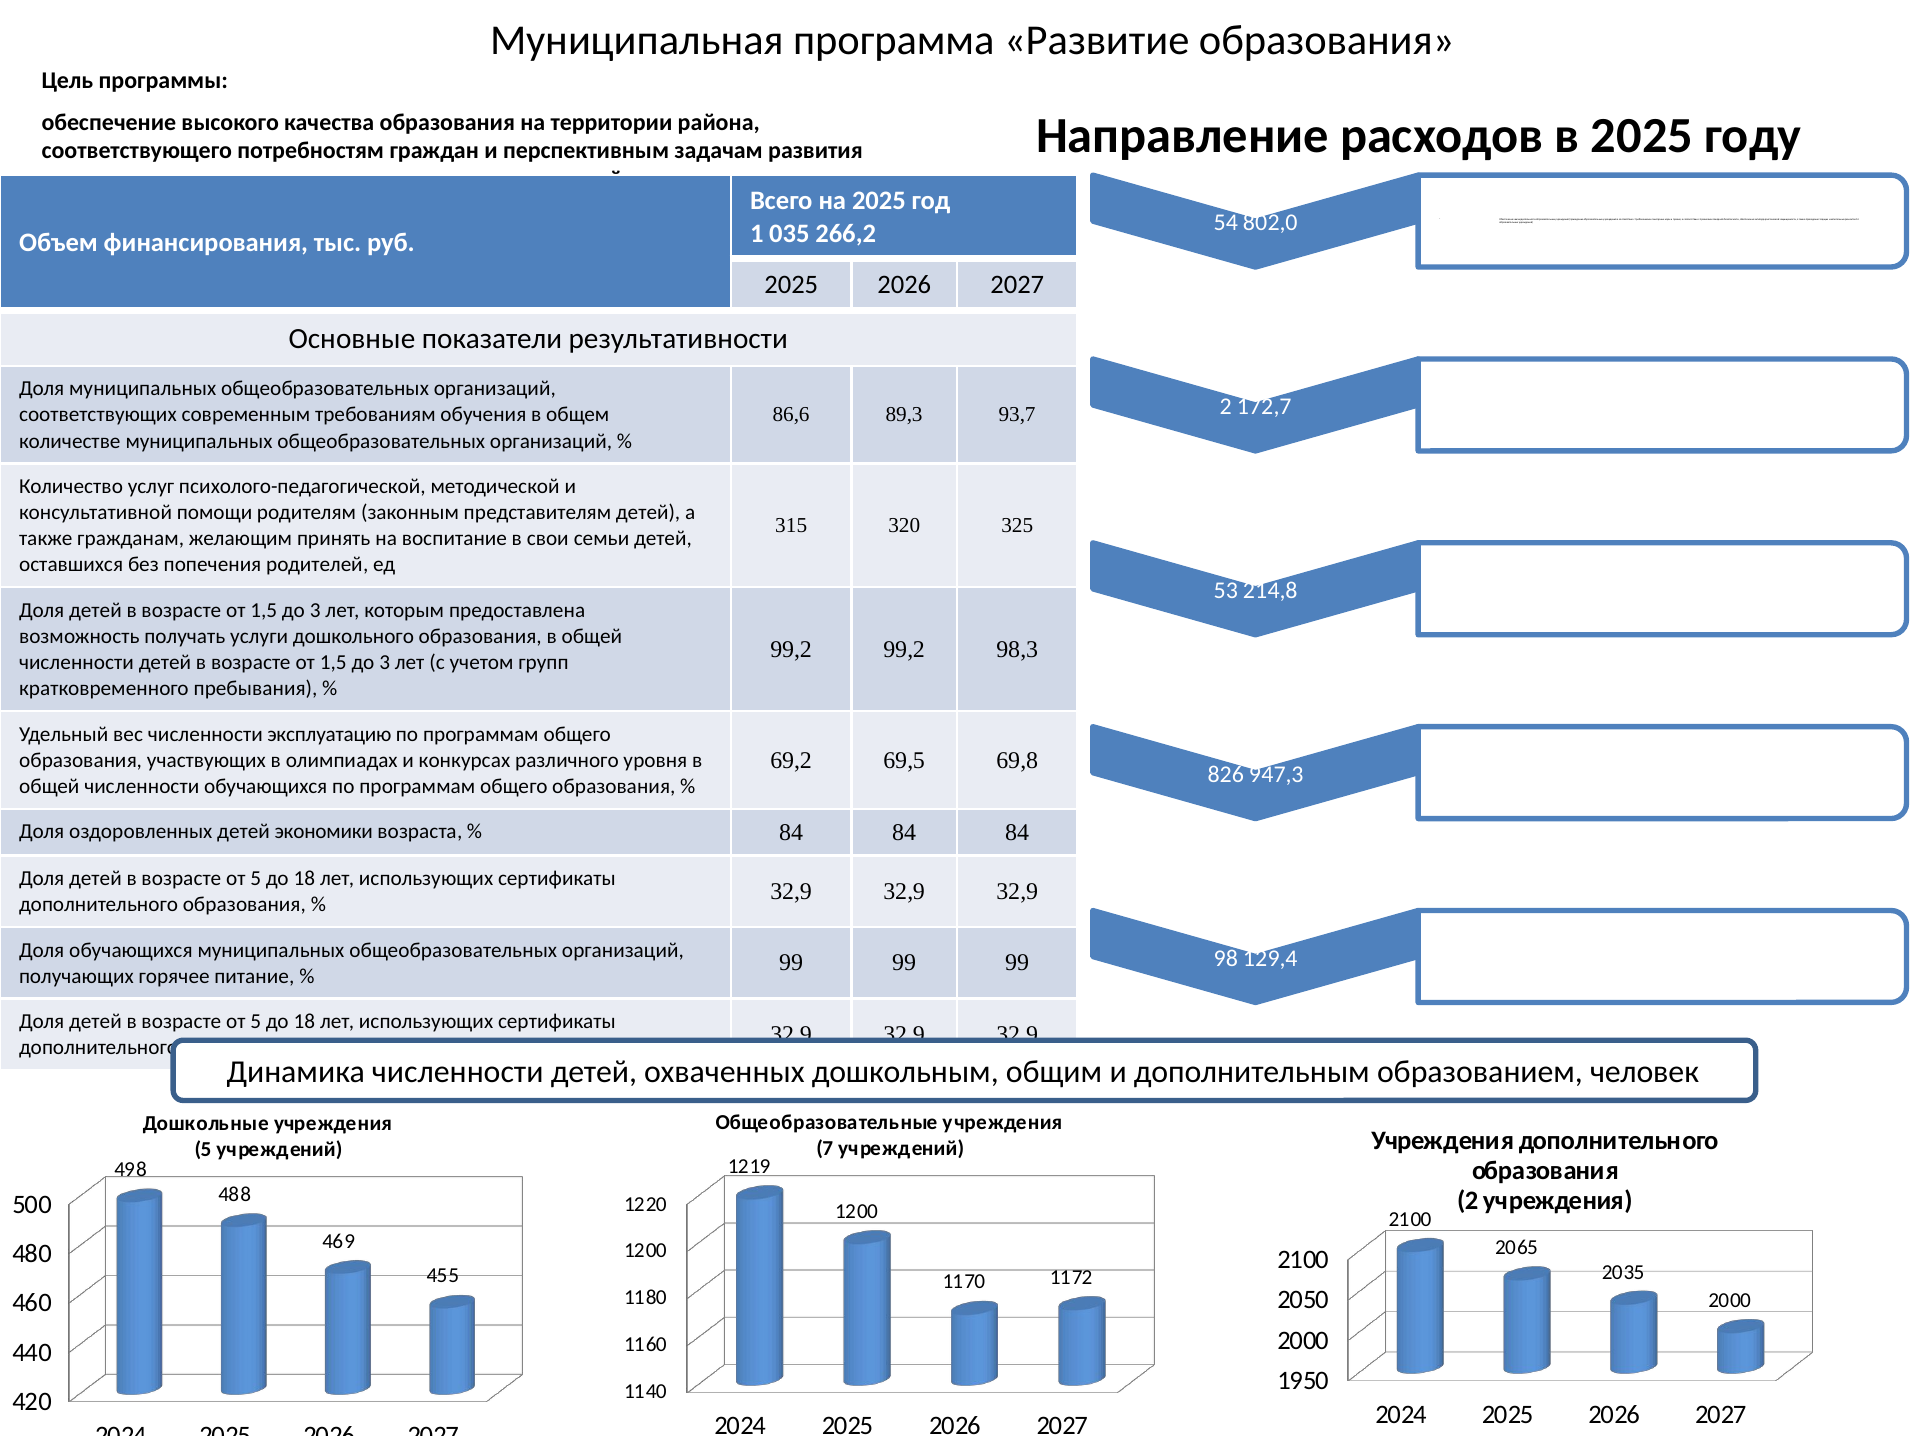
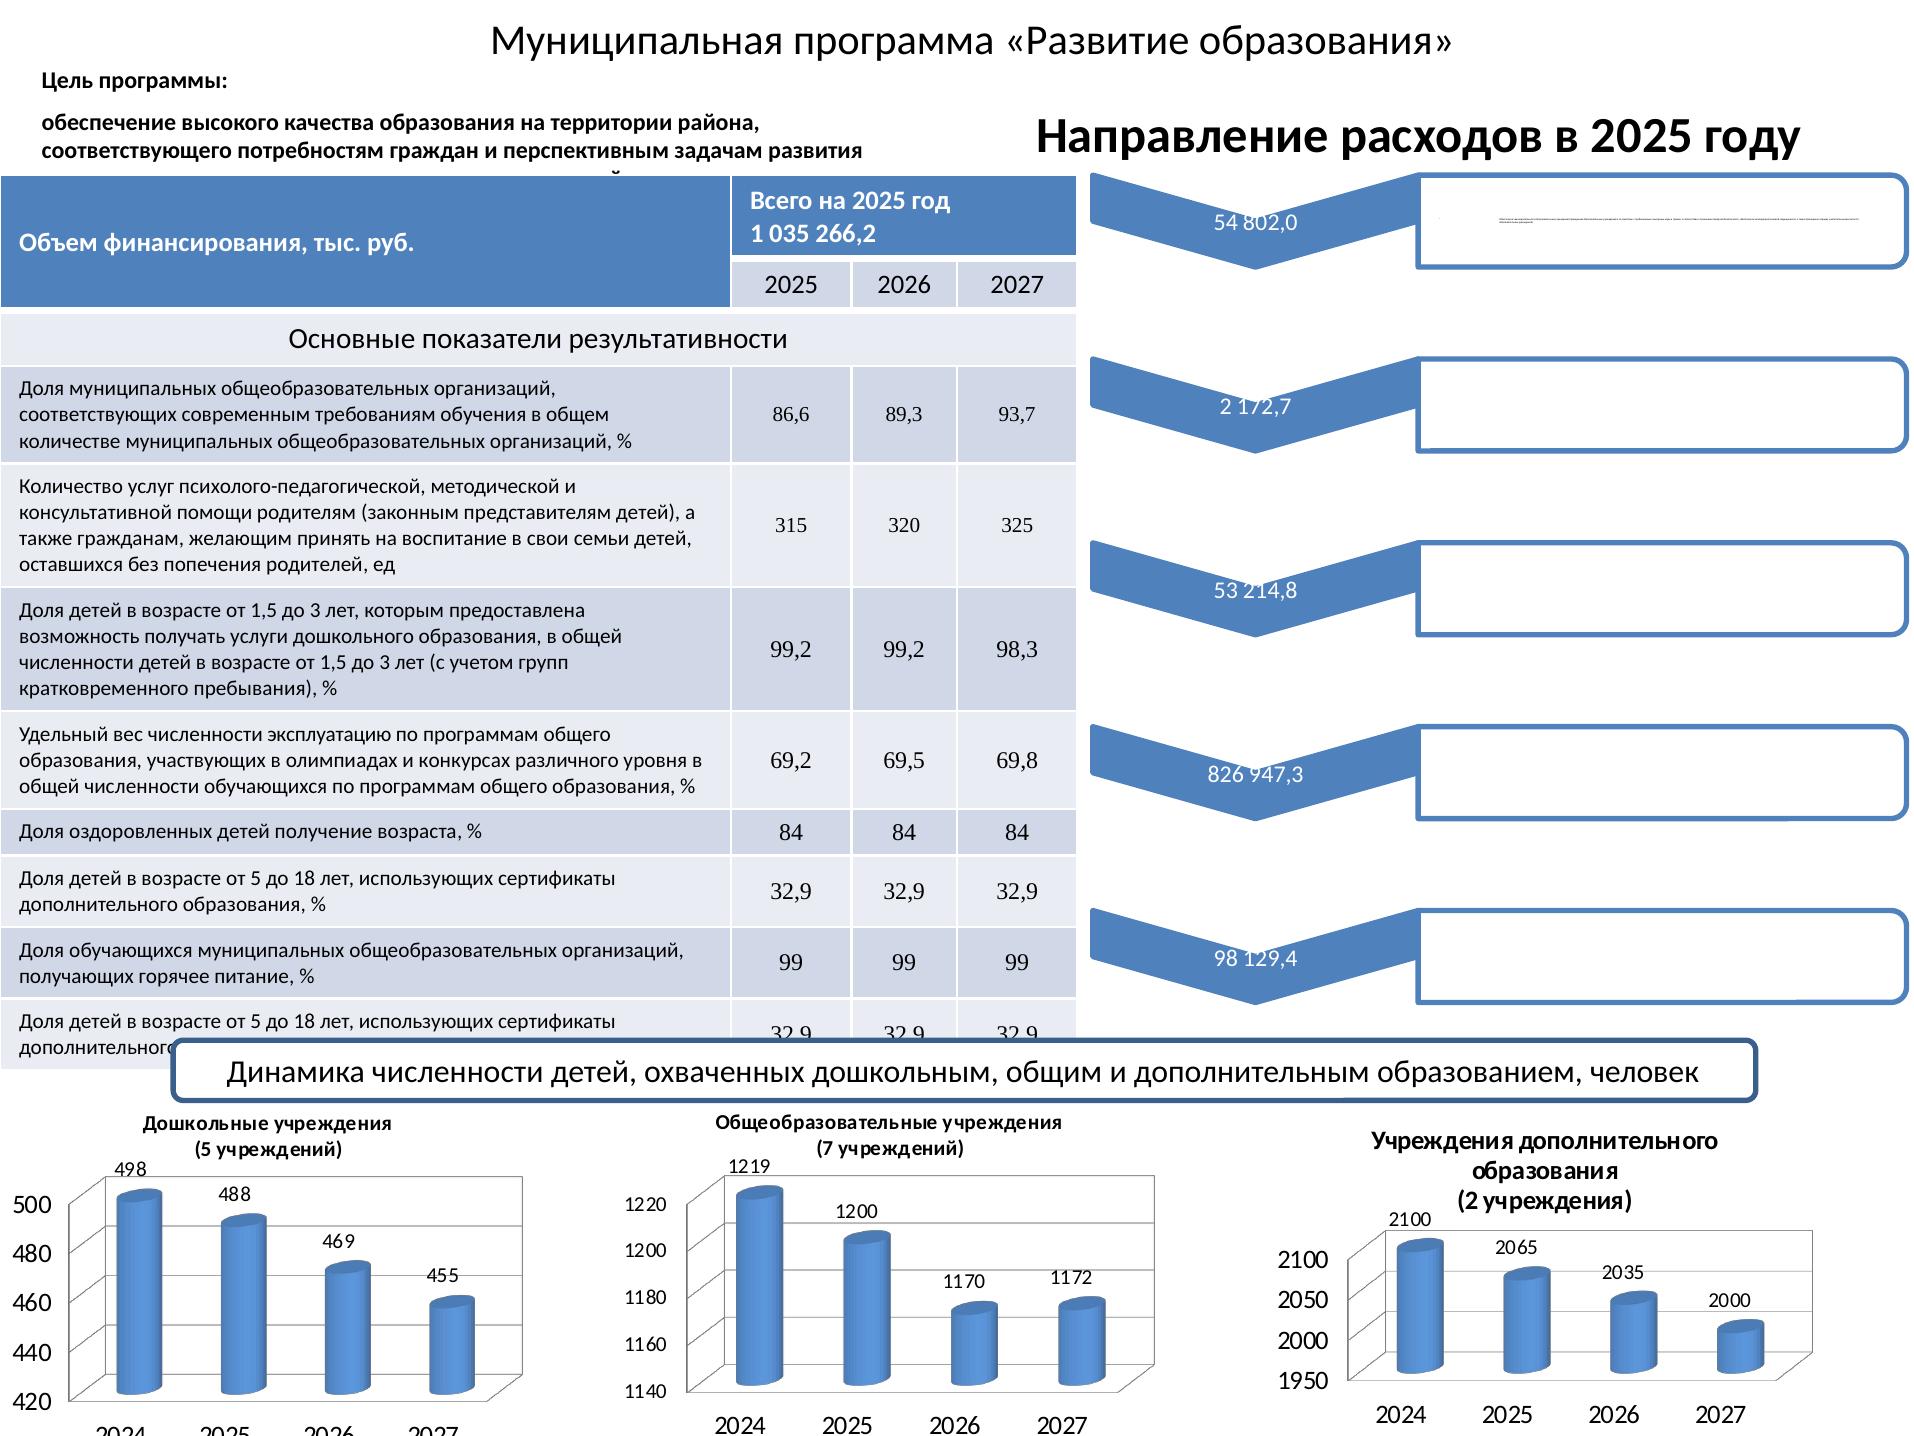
детей экономики: экономики -> получение
